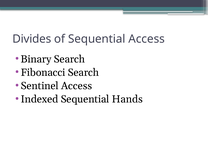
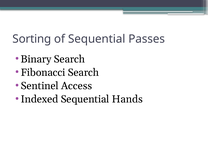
Divides: Divides -> Sorting
Sequential Access: Access -> Passes
